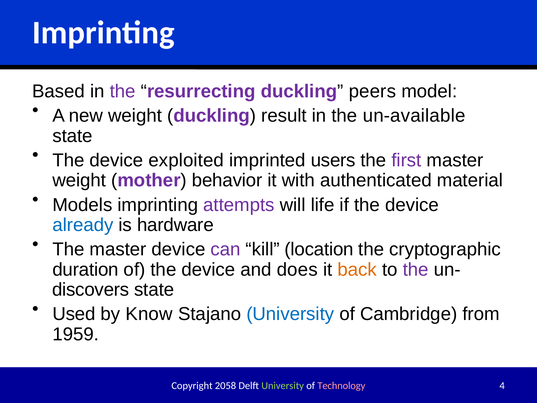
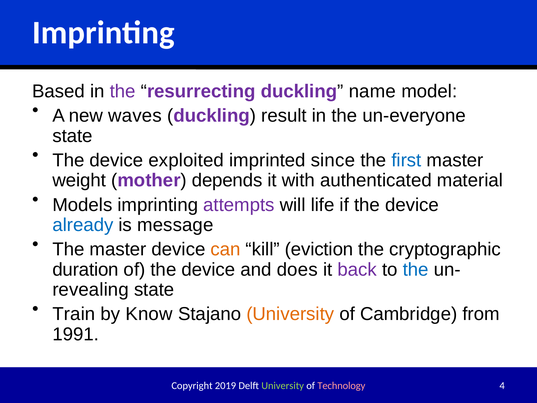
peers: peers -> name
new weight: weight -> waves
un-available: un-available -> un-everyone
users: users -> since
first colour: purple -> blue
behavior: behavior -> depends
hardware: hardware -> message
can colour: purple -> orange
location: location -> eviction
back colour: orange -> purple
the at (416, 269) colour: purple -> blue
discovers: discovers -> revealing
Used: Used -> Train
University at (290, 314) colour: blue -> orange
1959: 1959 -> 1991
2058: 2058 -> 2019
